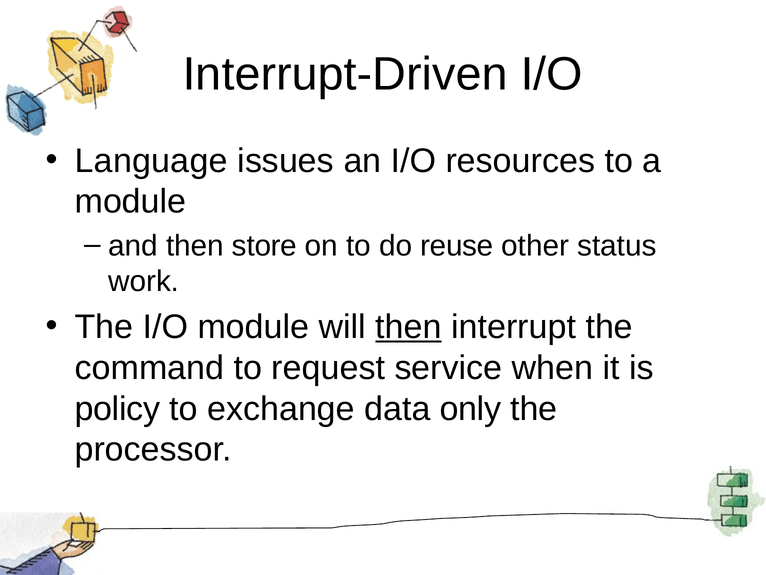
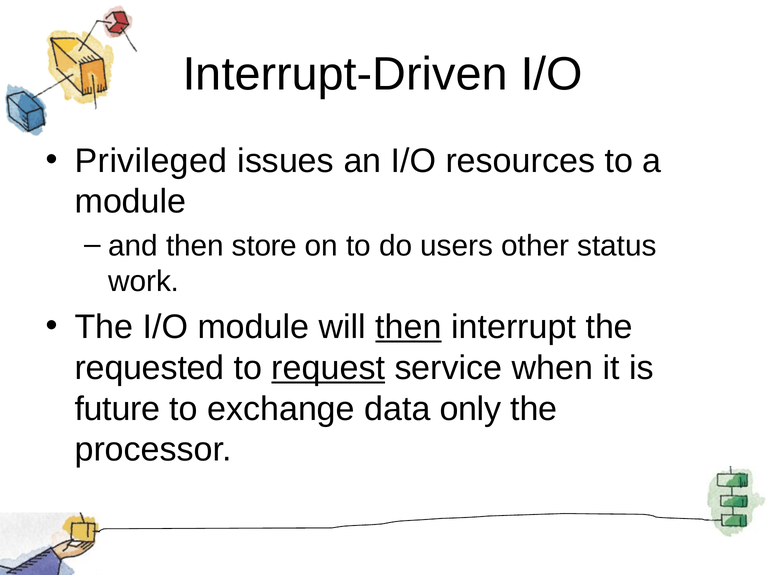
Language: Language -> Privileged
reuse: reuse -> users
command: command -> requested
request underline: none -> present
policy: policy -> future
